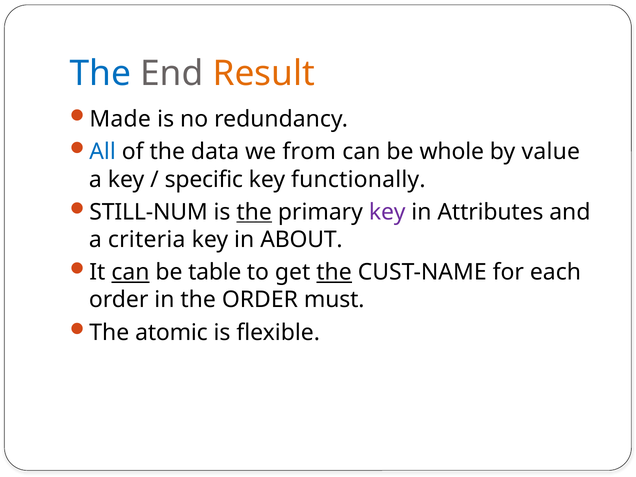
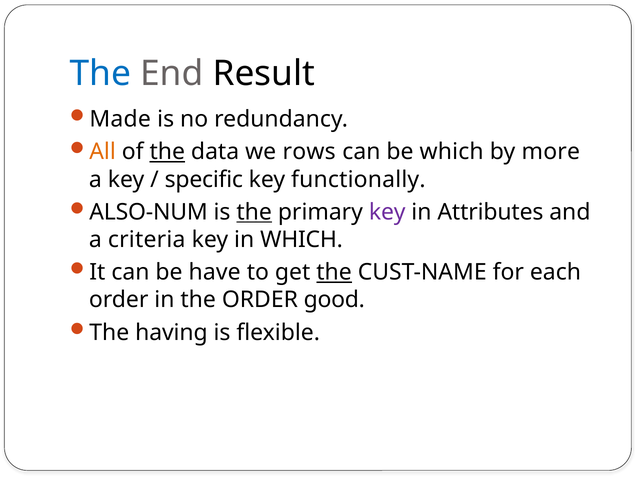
Result colour: orange -> black
All colour: blue -> orange
the at (167, 152) underline: none -> present
from: from -> rows
be whole: whole -> which
value: value -> more
STILL-NUM: STILL-NUM -> ALSO-NUM
in ABOUT: ABOUT -> WHICH
can at (130, 272) underline: present -> none
table: table -> have
must: must -> good
atomic: atomic -> having
